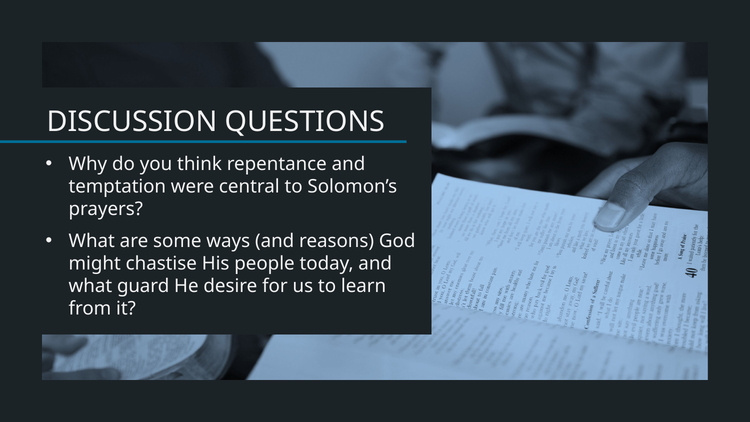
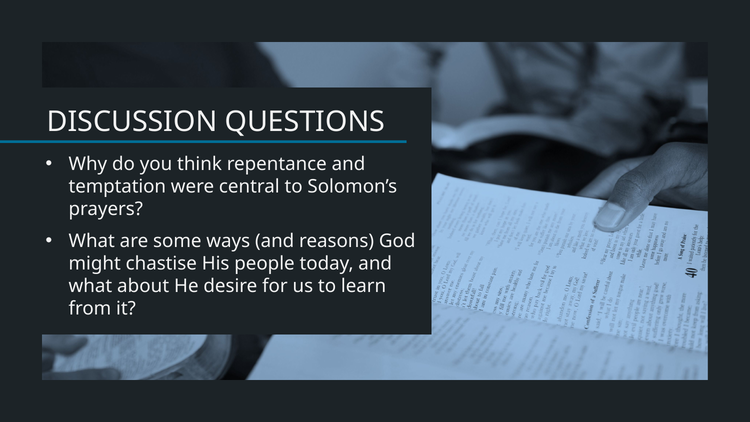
guard: guard -> about
